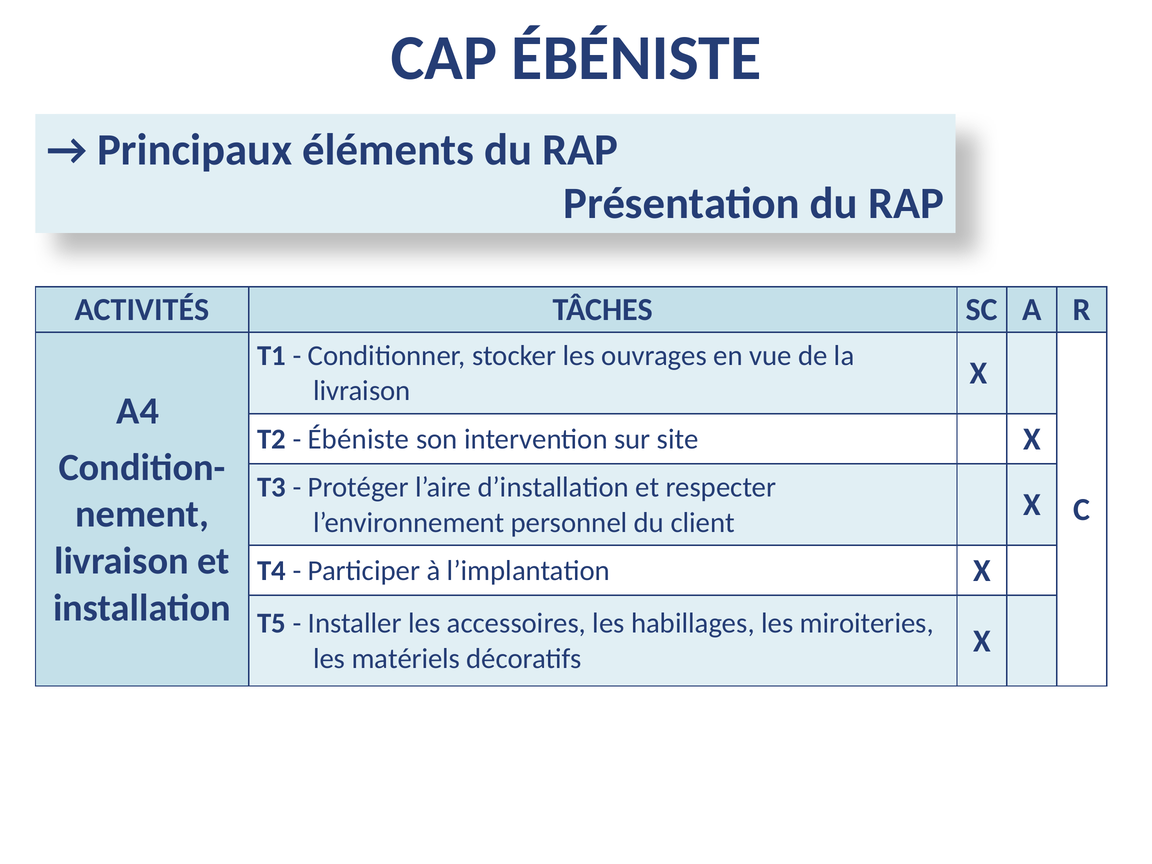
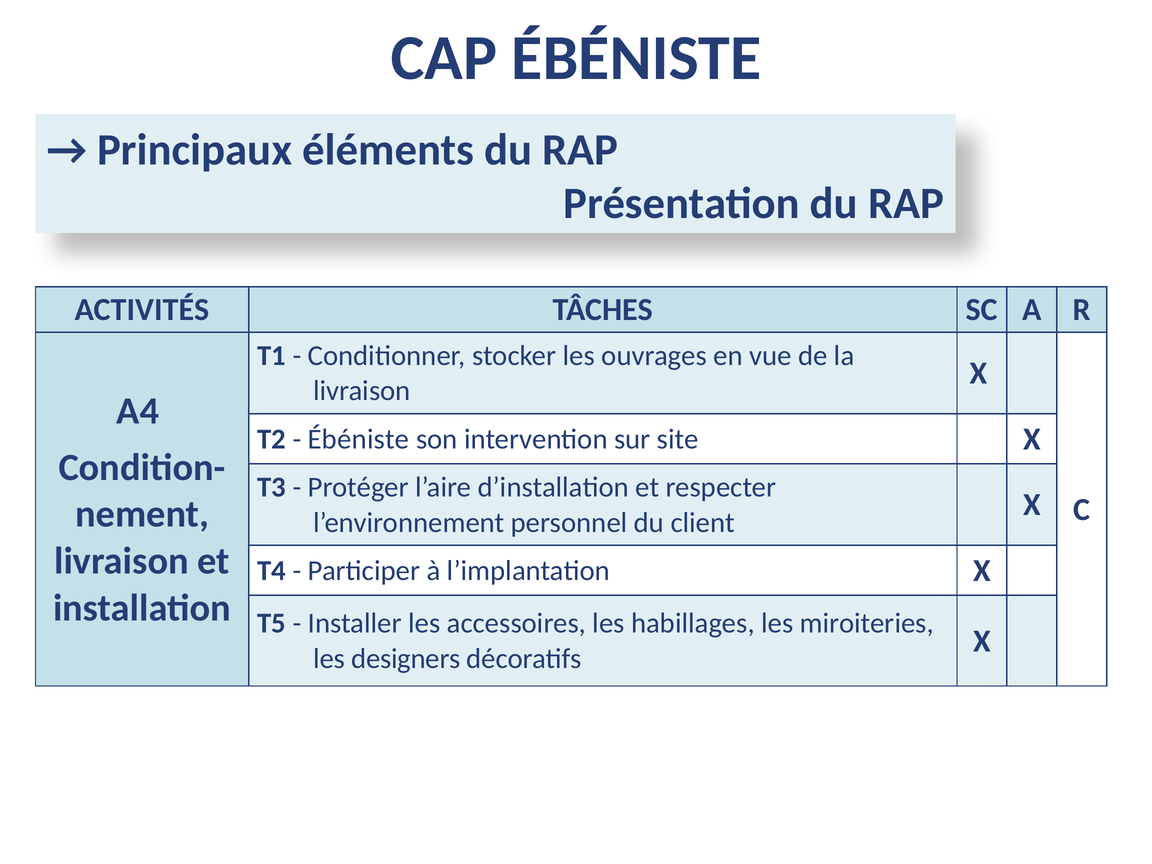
matériels: matériels -> designers
